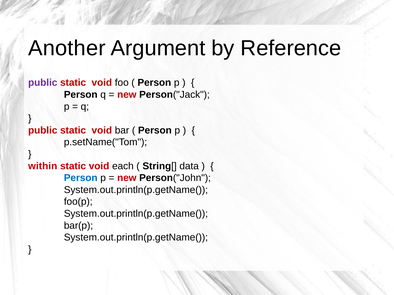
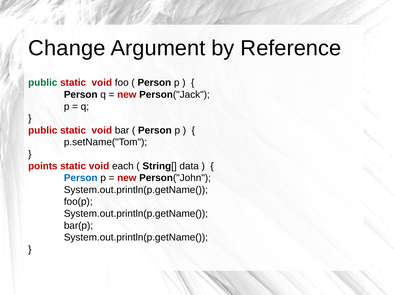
Another: Another -> Change
public at (43, 83) colour: purple -> green
within: within -> points
